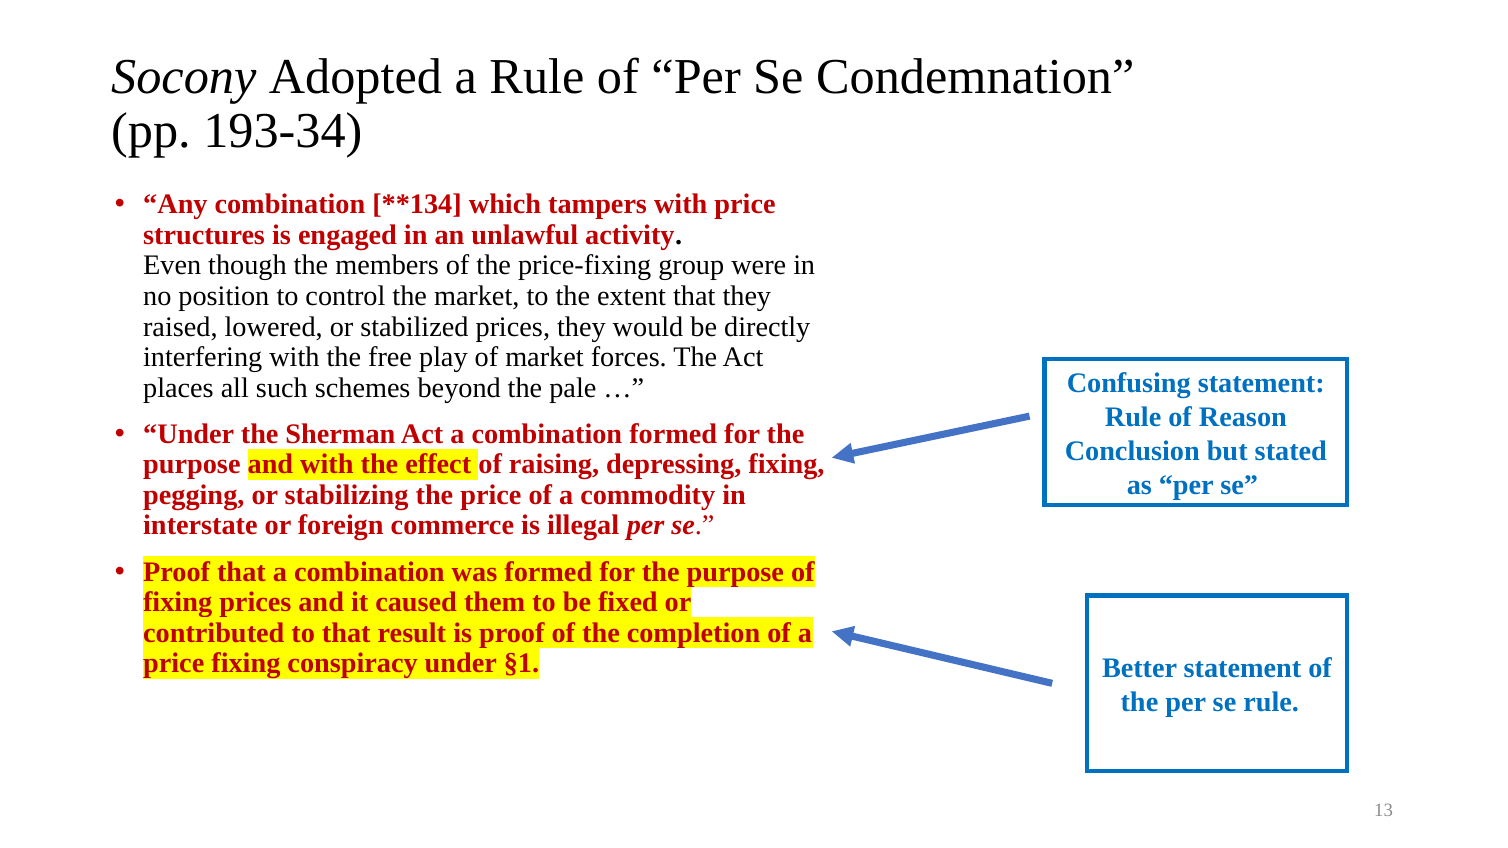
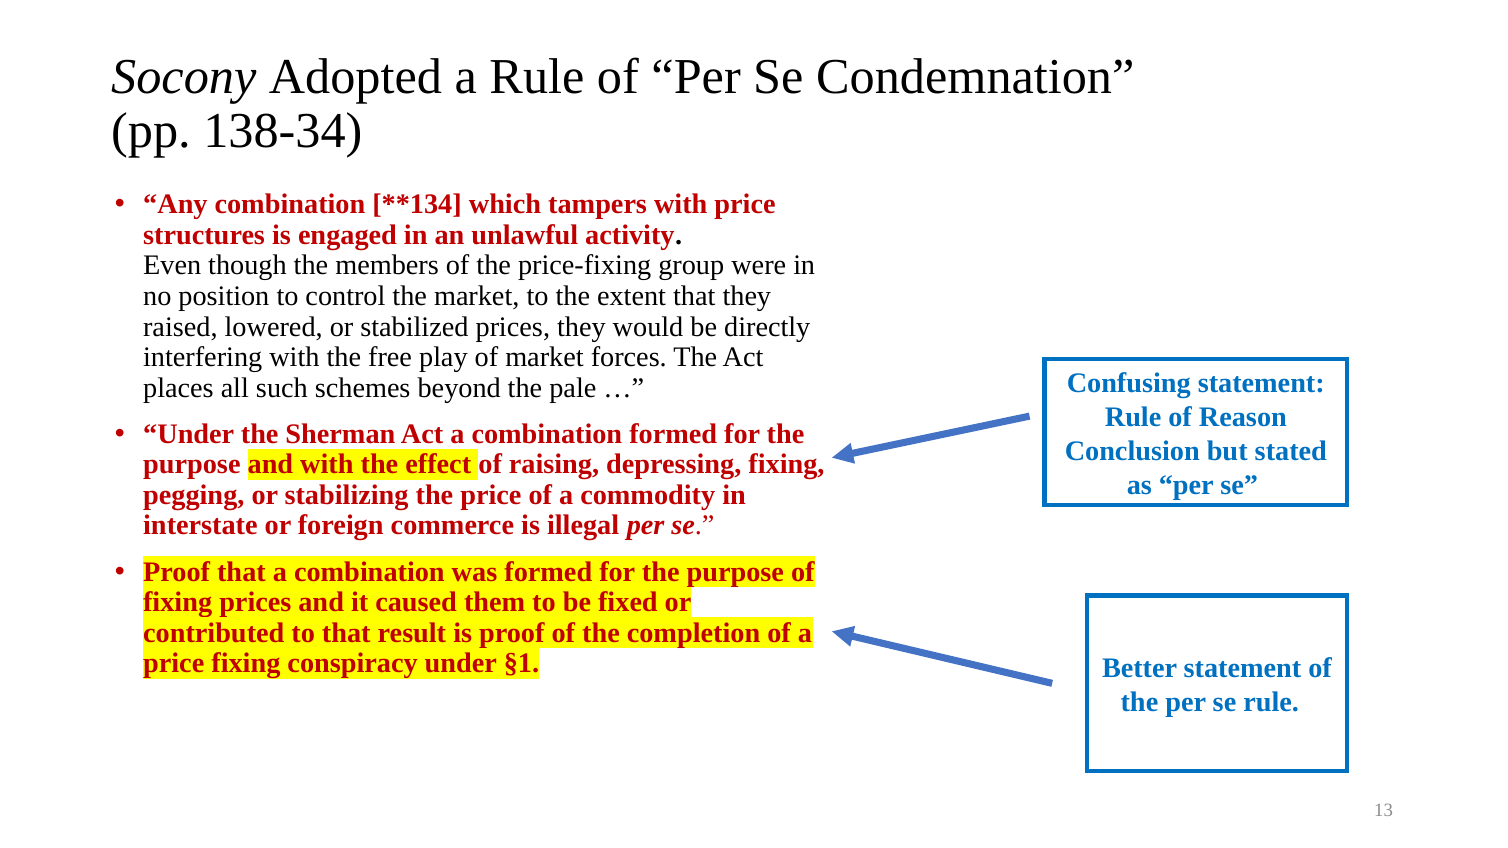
193-34: 193-34 -> 138-34
